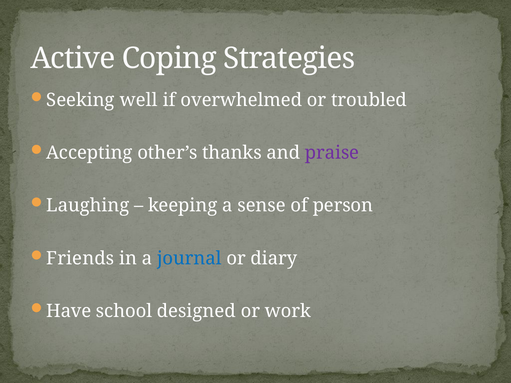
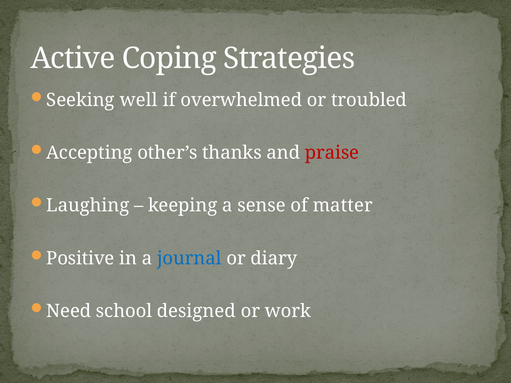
praise colour: purple -> red
person: person -> matter
Friends: Friends -> Positive
Have: Have -> Need
